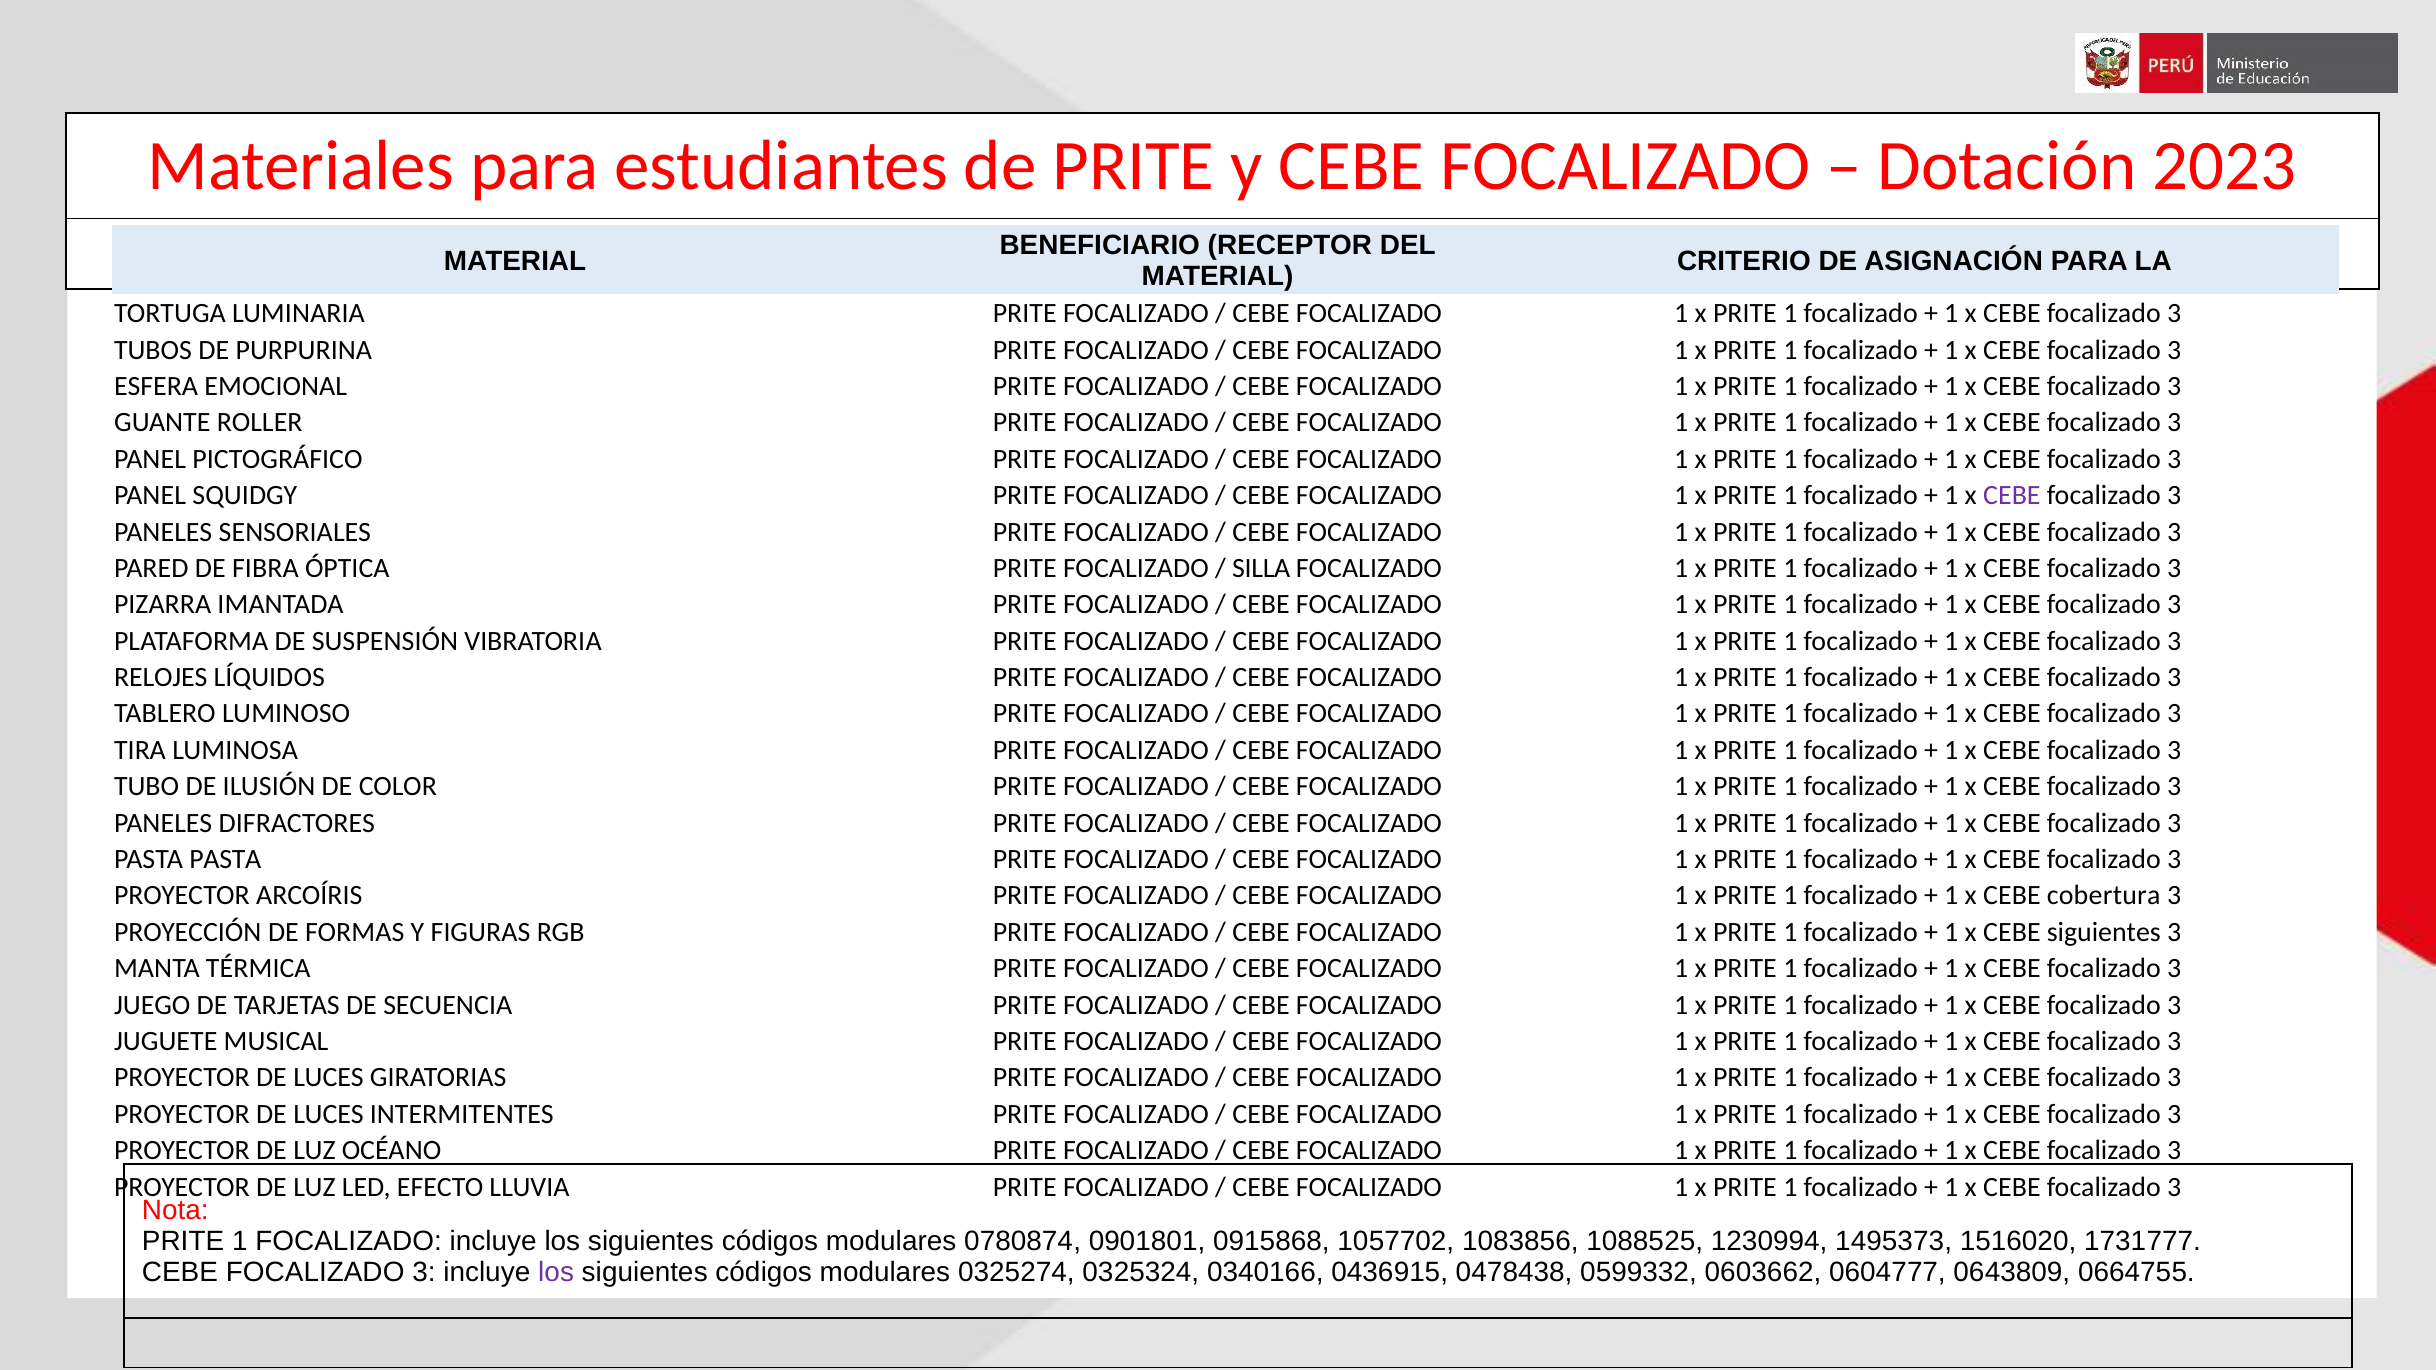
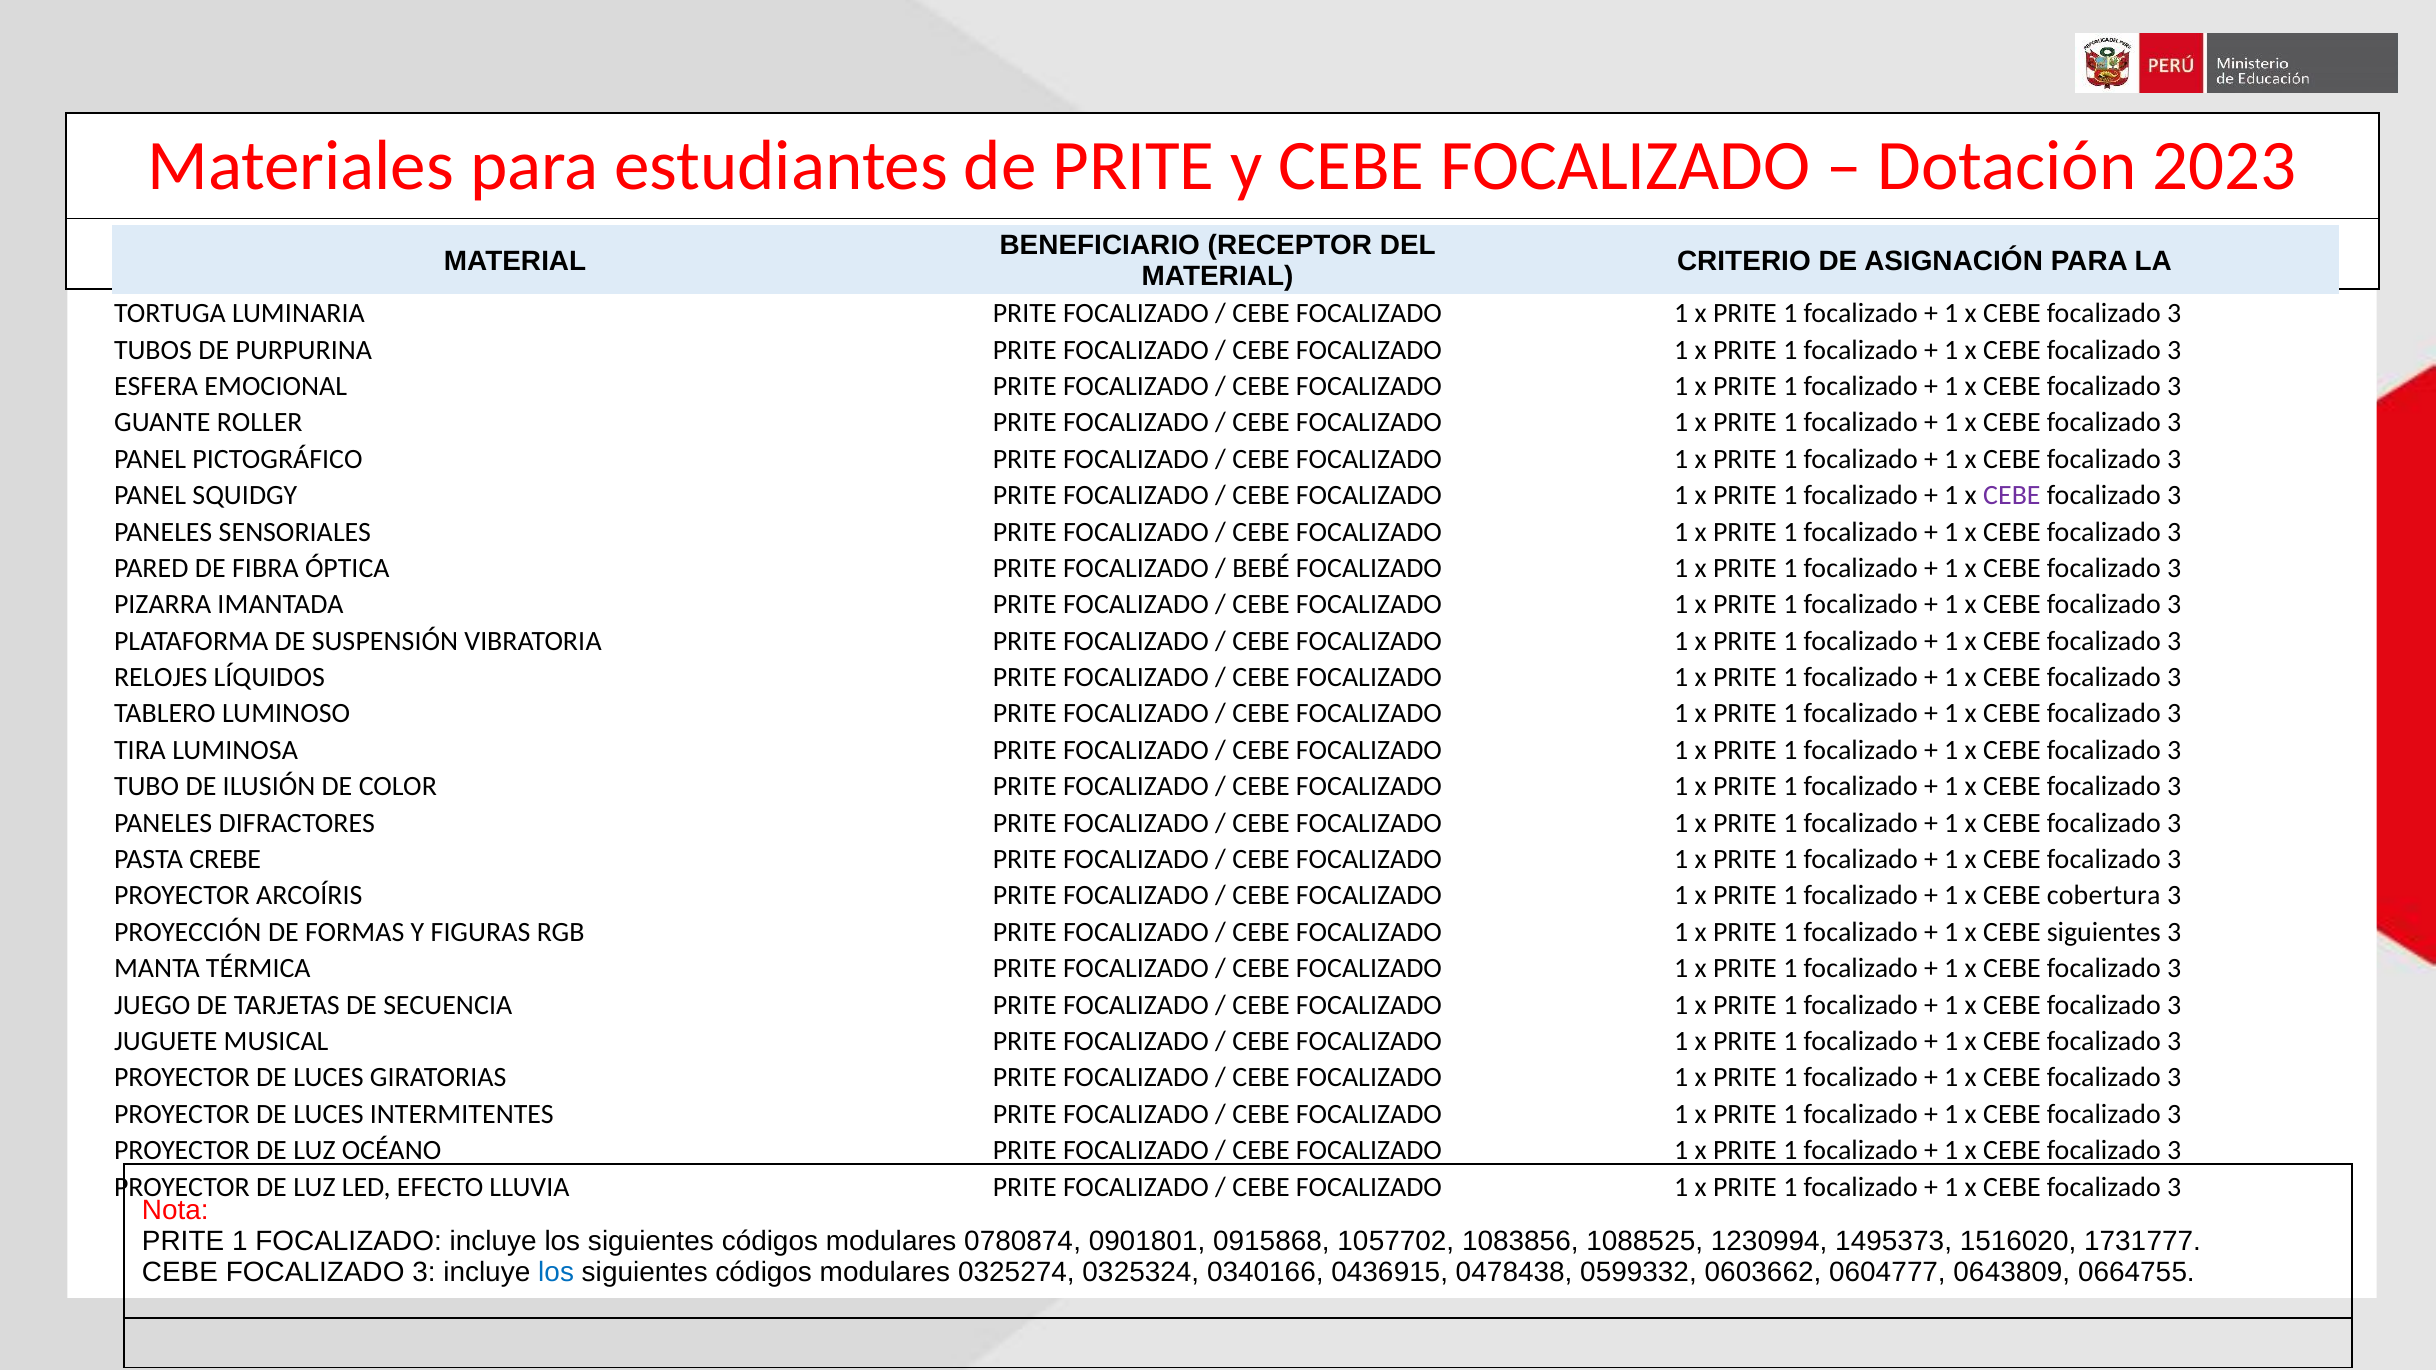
SILLA: SILLA -> BEBÉ
PASTA PASTA: PASTA -> CREBE
los at (556, 1273) colour: purple -> blue
